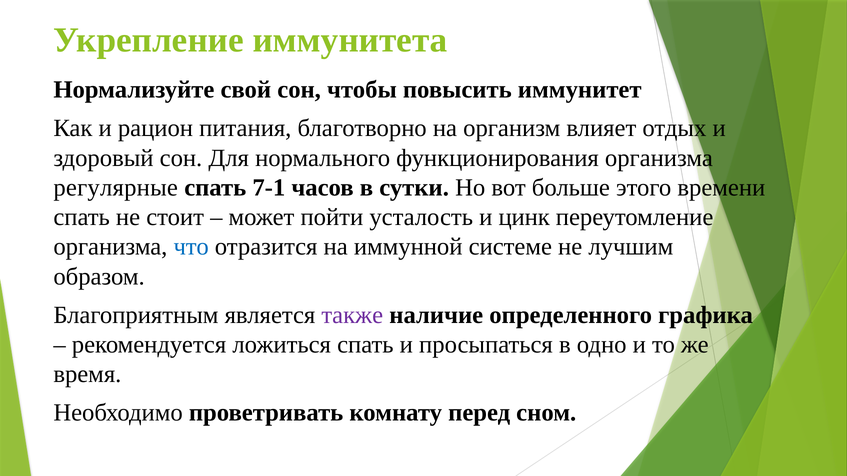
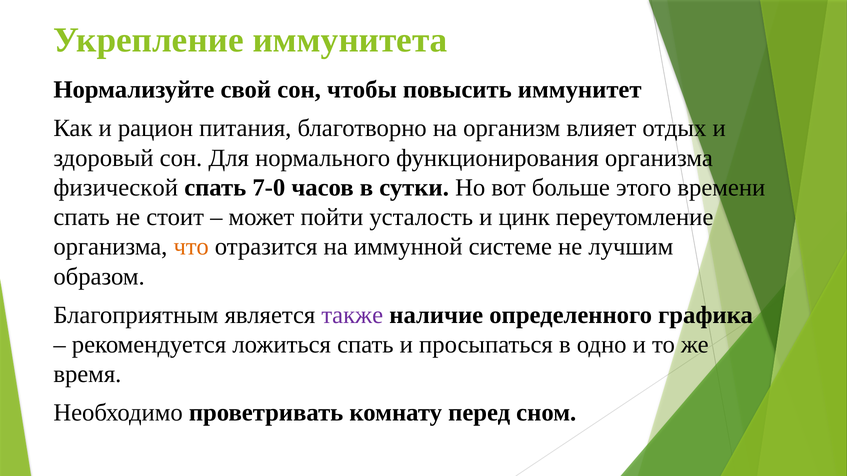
регулярные: регулярные -> физической
7-1: 7-1 -> 7-0
что colour: blue -> orange
